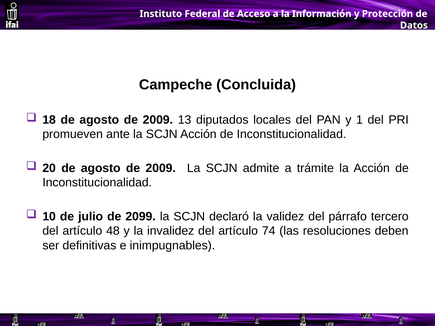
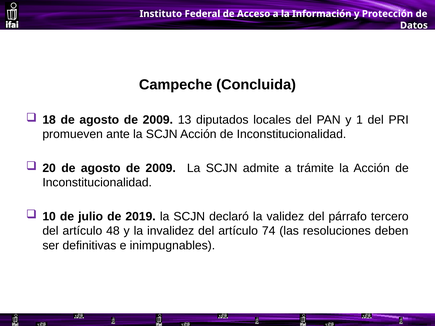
2099: 2099 -> 2019
